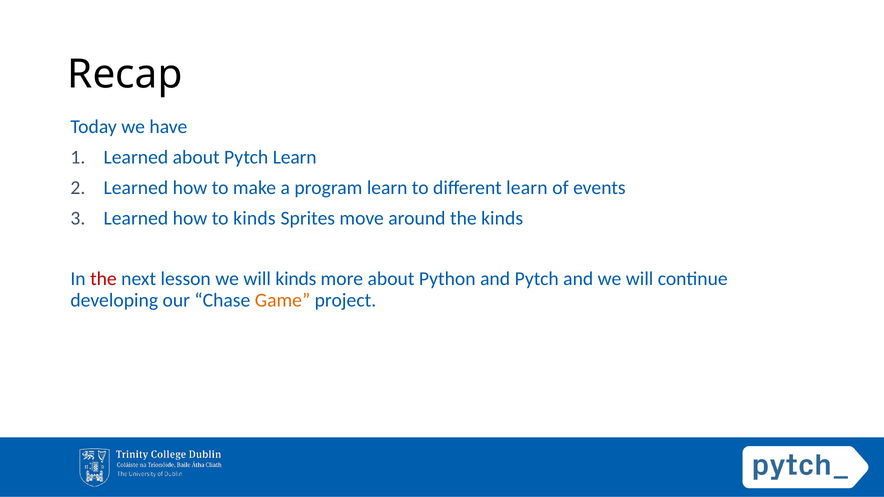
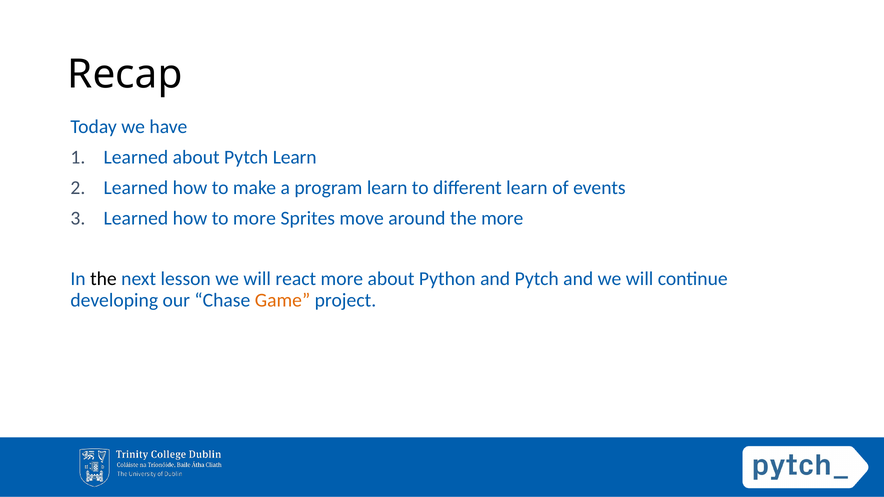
to kinds: kinds -> more
the kinds: kinds -> more
the at (103, 279) colour: red -> black
will kinds: kinds -> react
